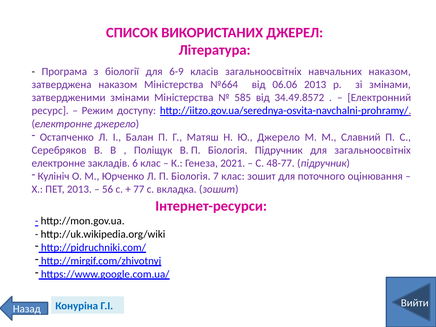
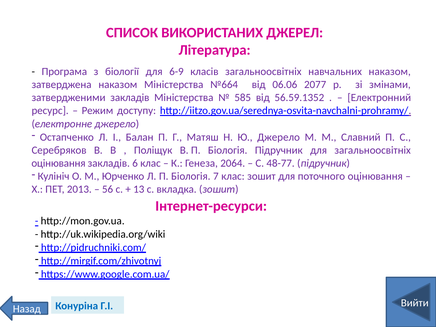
06.06 2013: 2013 -> 2077
затвердженими змінами: змінами -> закладів
34.49.8572: 34.49.8572 -> 56.59.1352
електронне at (58, 163): електронне -> оцінювання
2021: 2021 -> 2064
77: 77 -> 13
